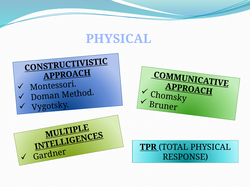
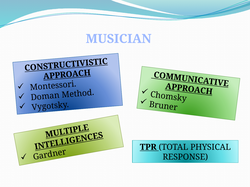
PHYSICAL at (119, 39): PHYSICAL -> MUSICIAN
